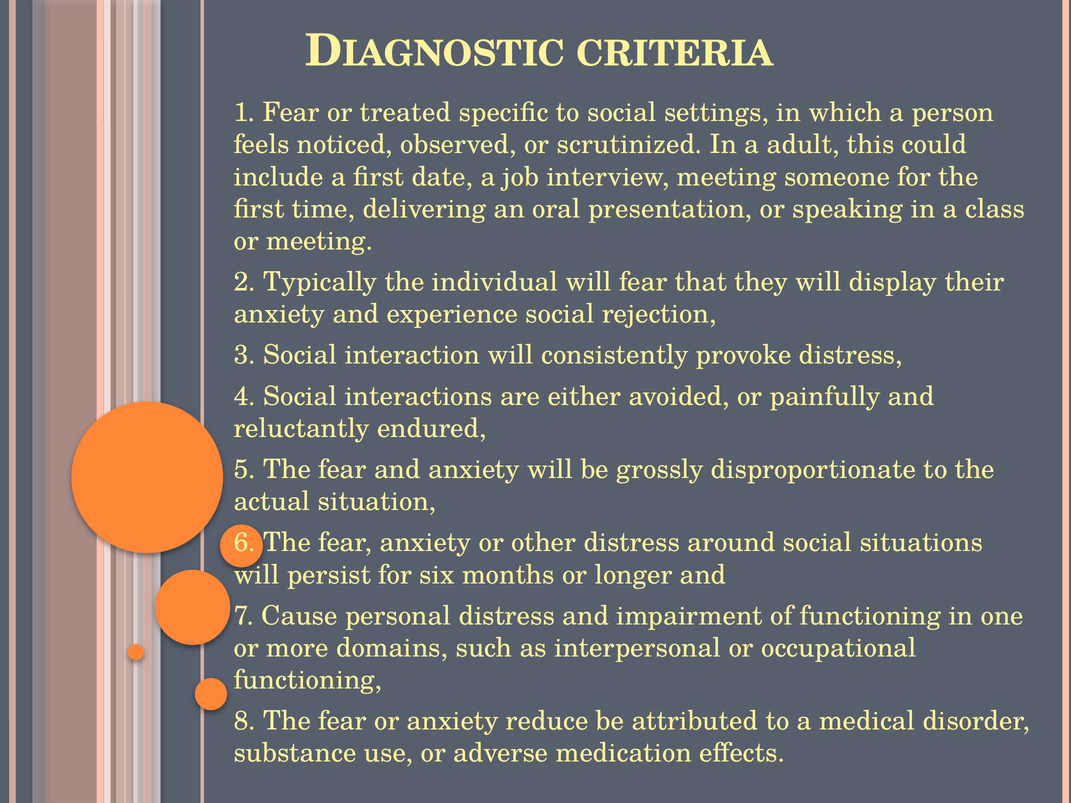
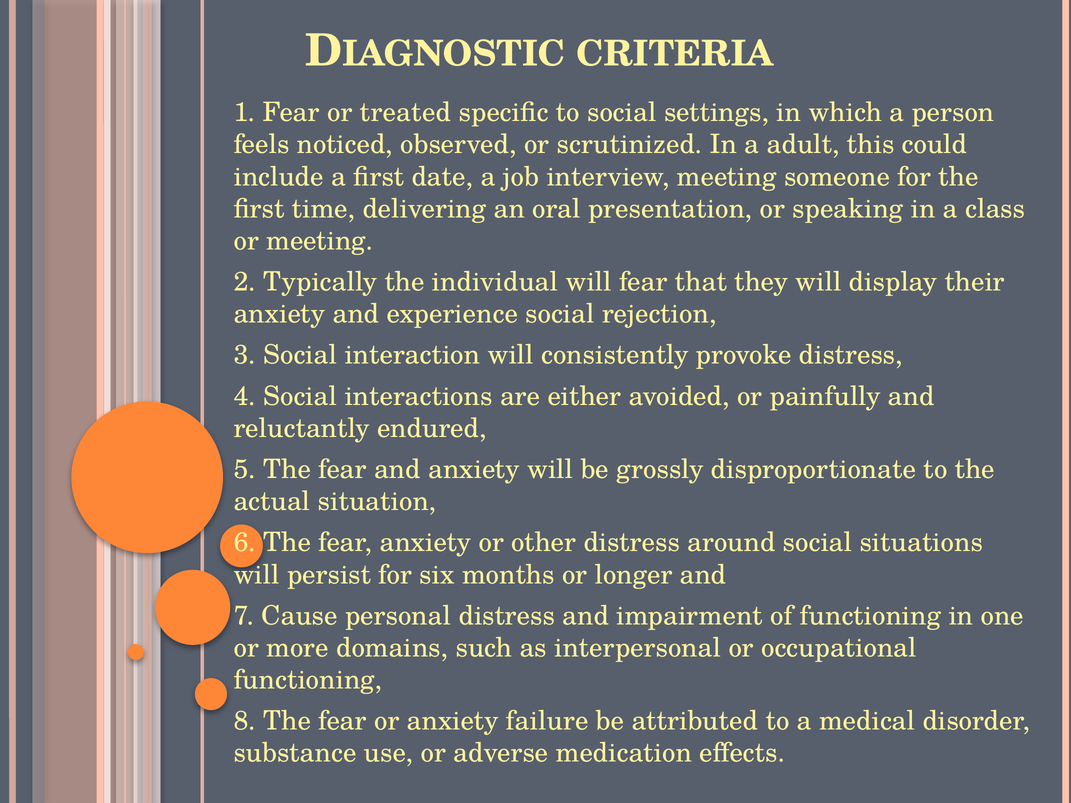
reduce: reduce -> failure
